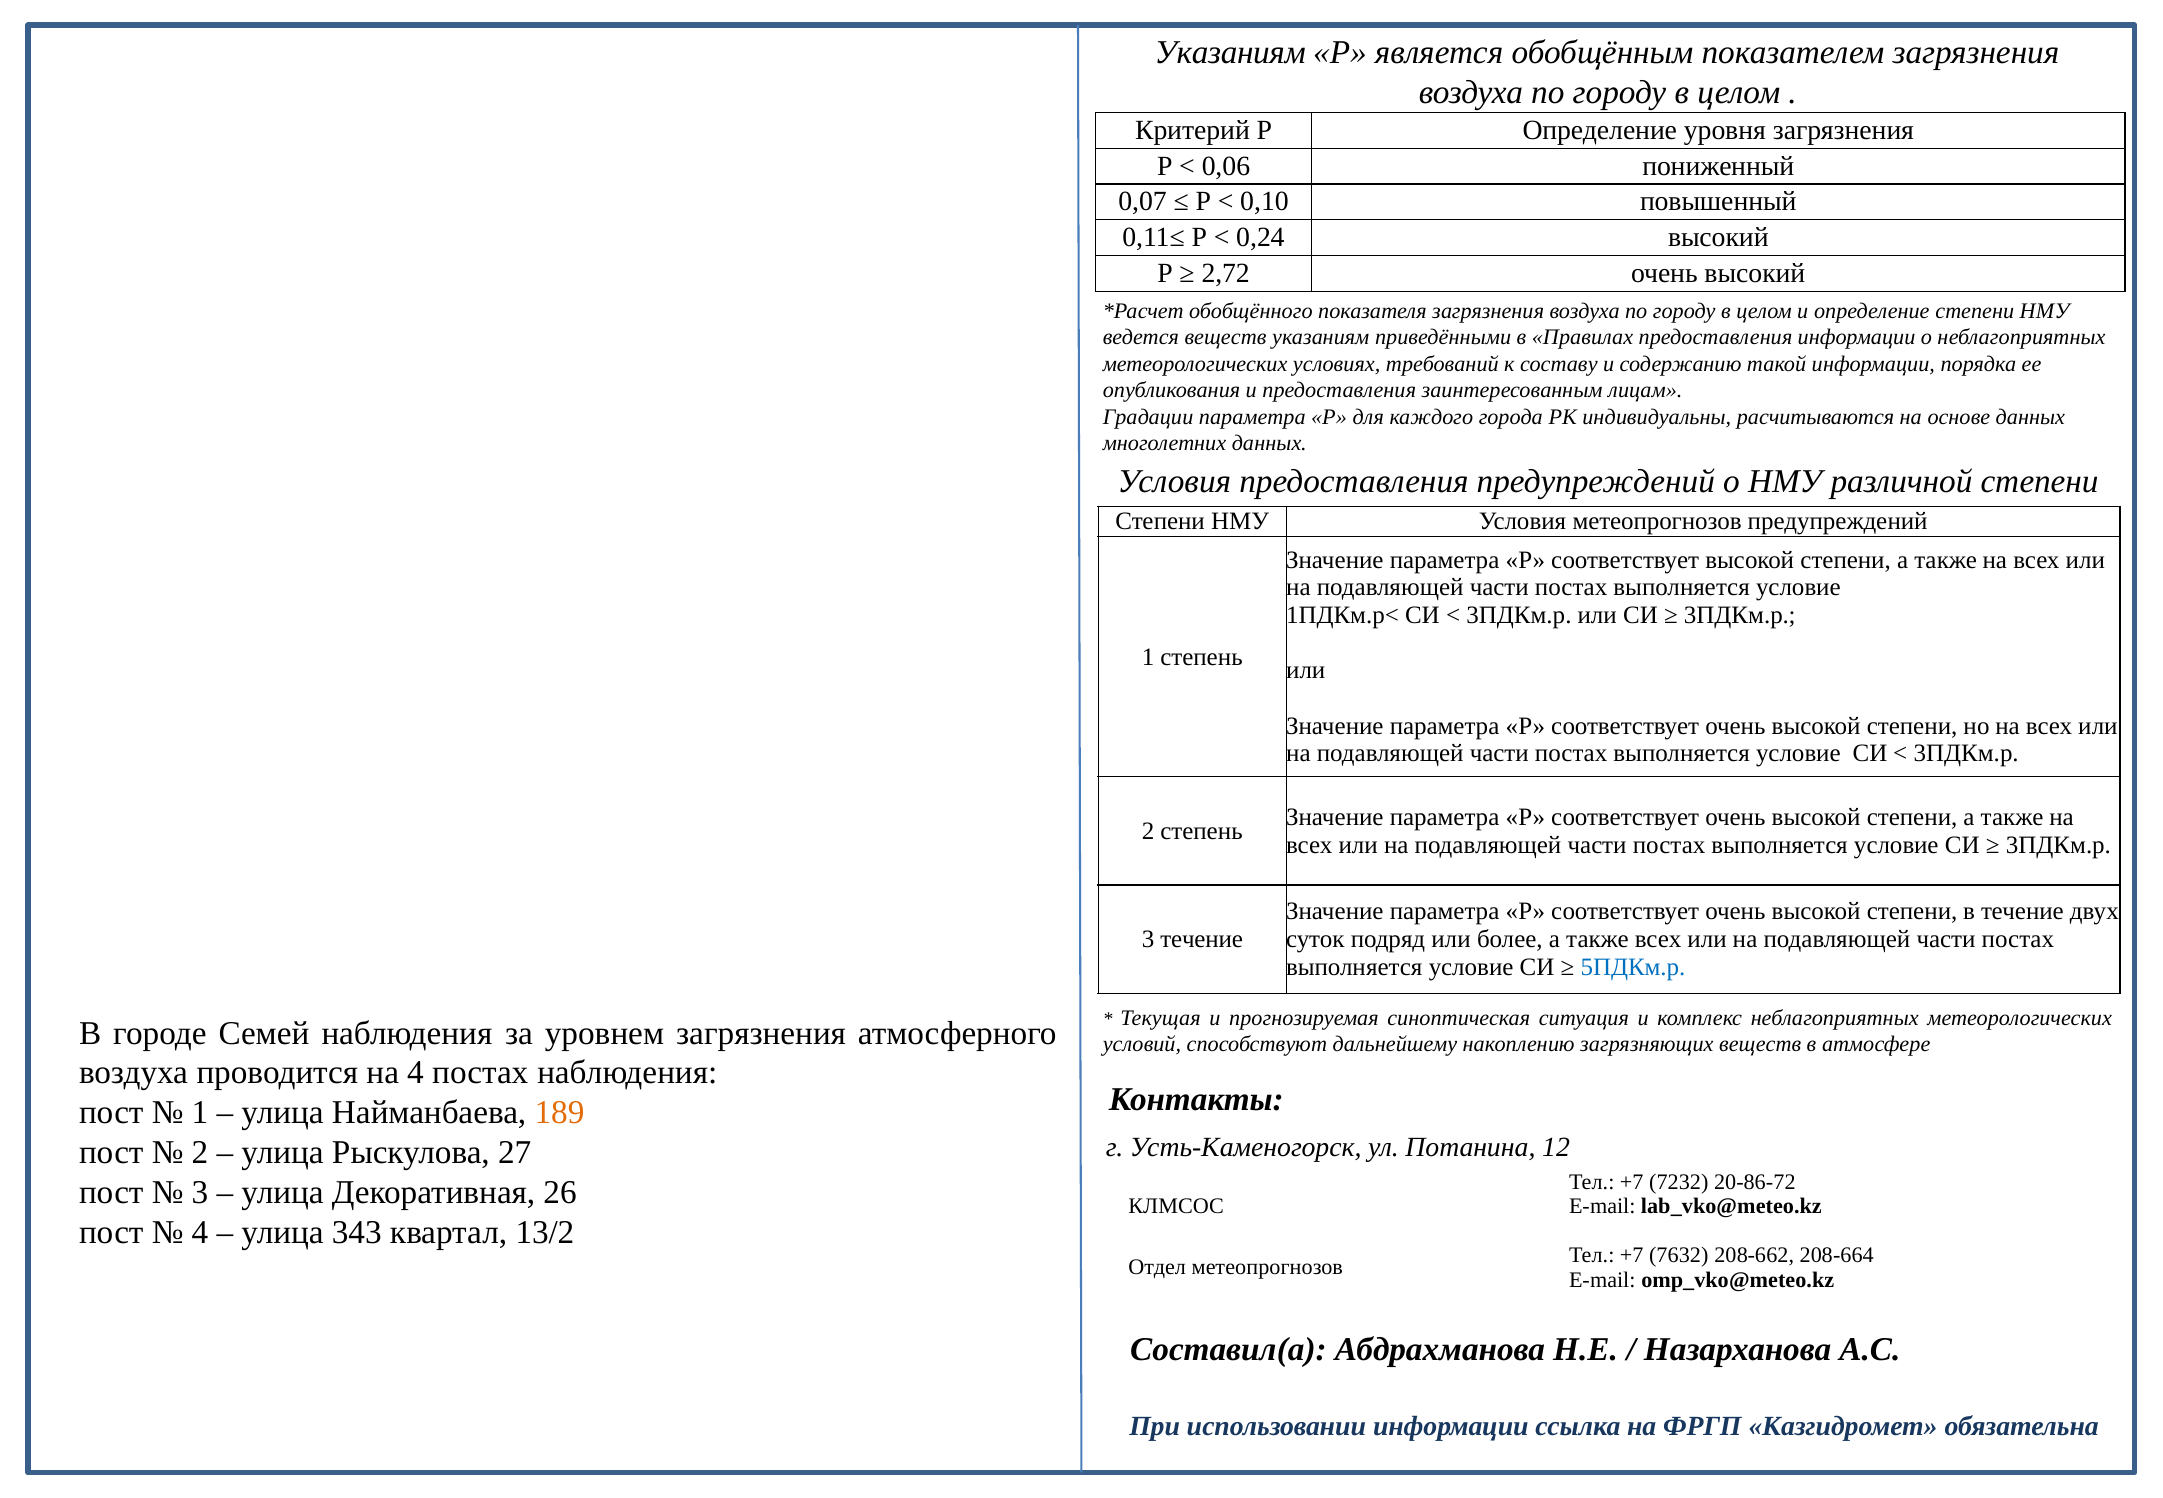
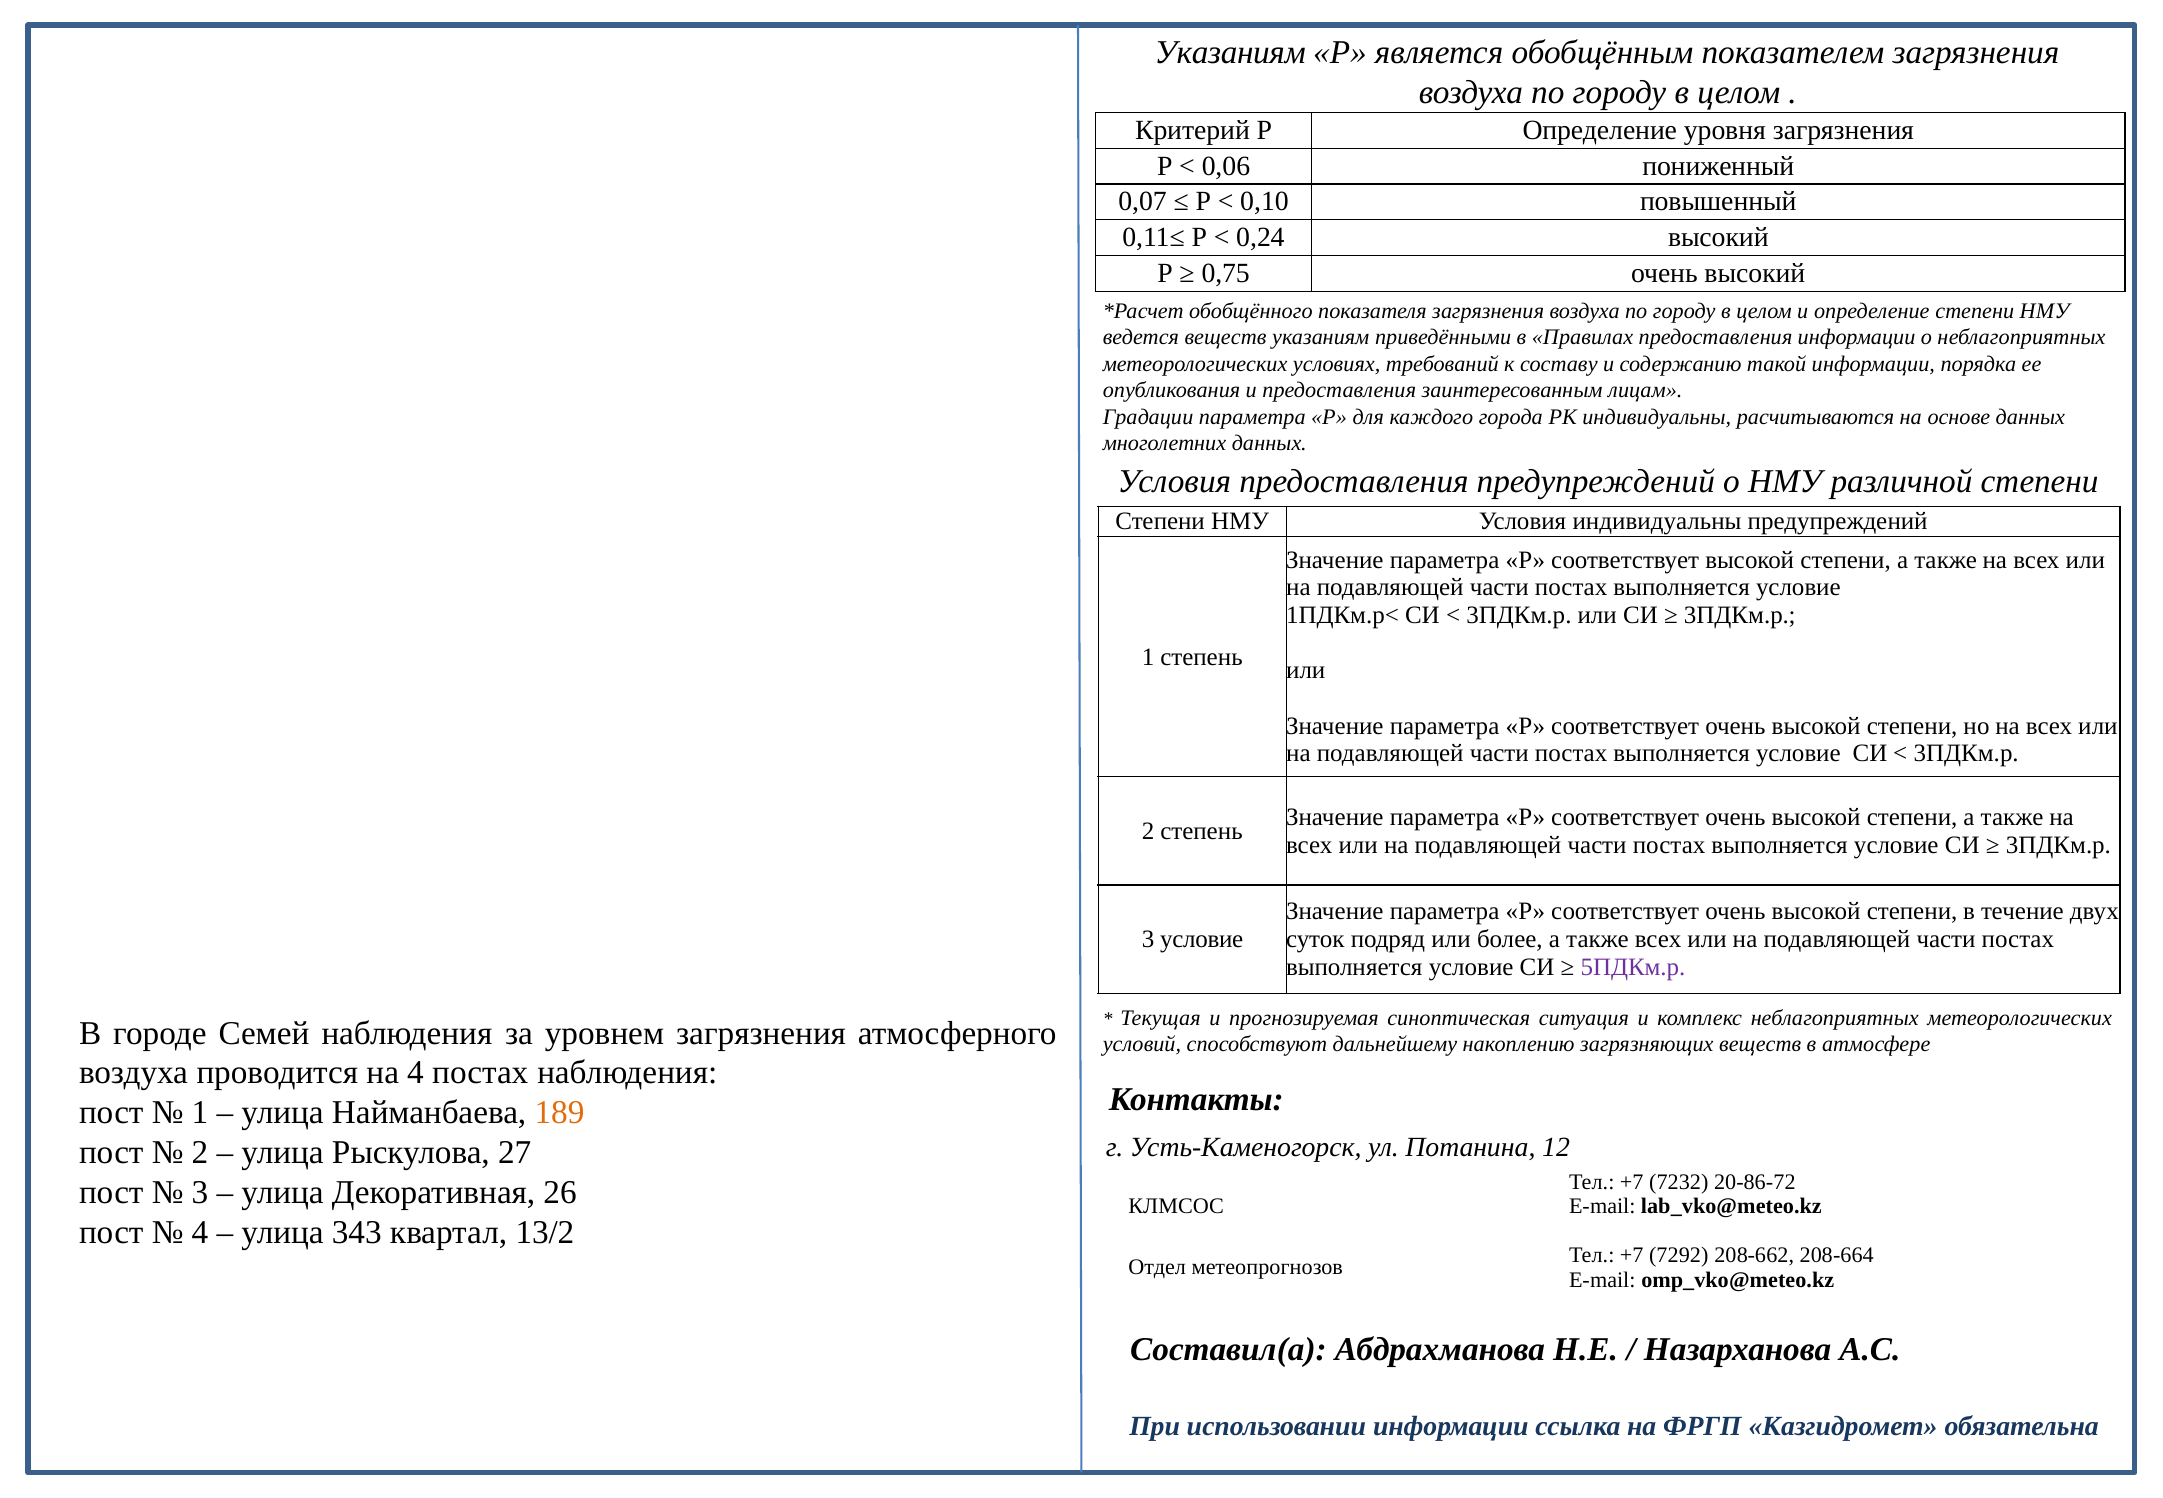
2,72: 2,72 -> 0,75
Условия метеопрогнозов: метеопрогнозов -> индивидуальны
3 течение: течение -> условие
5ПДКм.р colour: blue -> purple
7632: 7632 -> 7292
